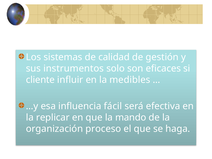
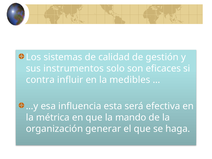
cliente: cliente -> contra
fácil: fácil -> esta
replicar: replicar -> métrica
proceso: proceso -> generar
